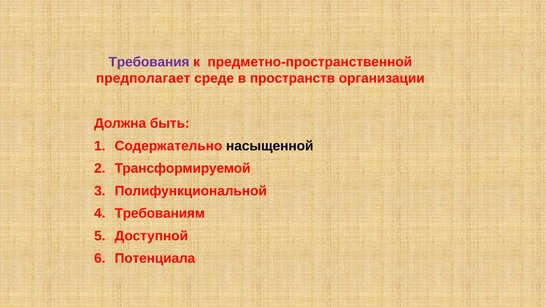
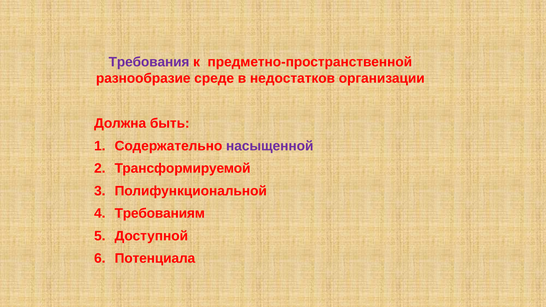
предполагает: предполагает -> разнообразие
пространств: пространств -> недостатков
насыщенной colour: black -> purple
